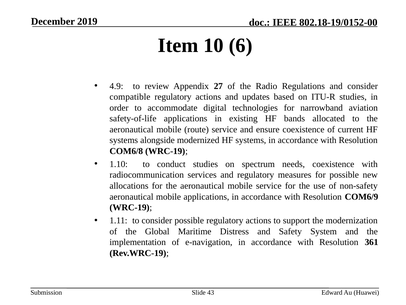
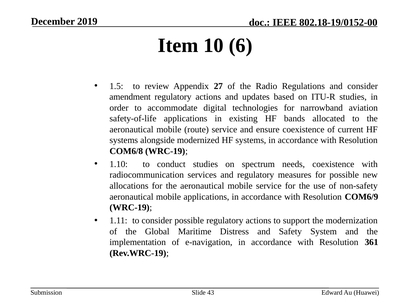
4.9: 4.9 -> 1.5
compatible: compatible -> amendment
